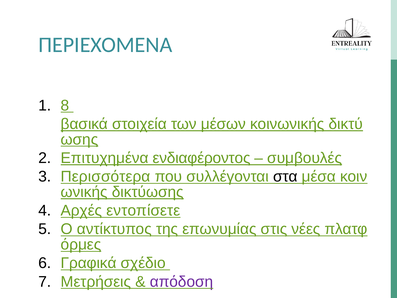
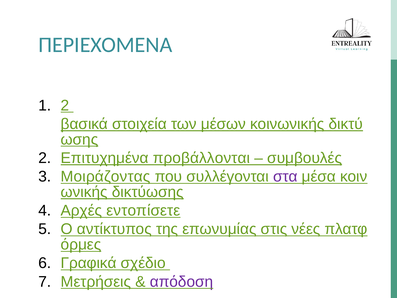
8 at (65, 105): 8 -> 2
ενδιαφέροντος: ενδιαφέροντος -> προβάλλονται
Περισσότερα: Περισσότερα -> Μοιράζοντας
στα colour: black -> purple
